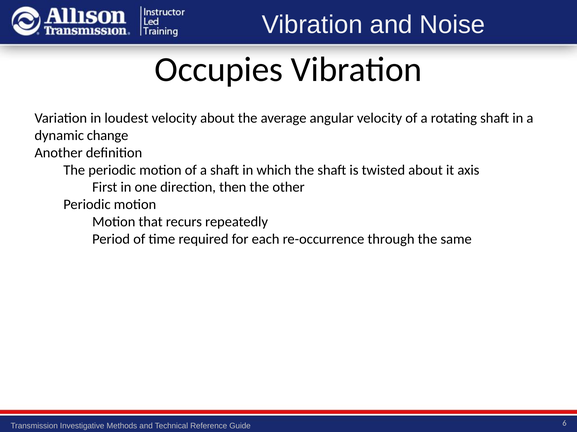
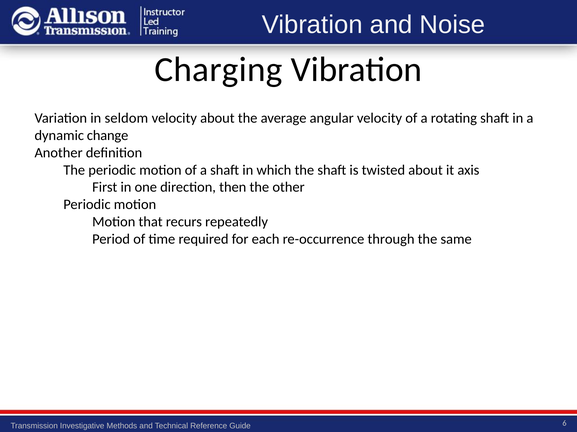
Occupies: Occupies -> Charging
loudest: loudest -> seldom
